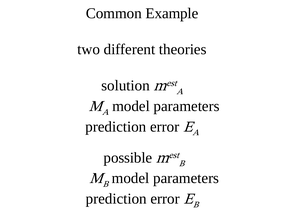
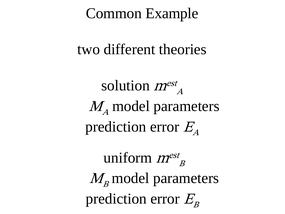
possible: possible -> uniform
